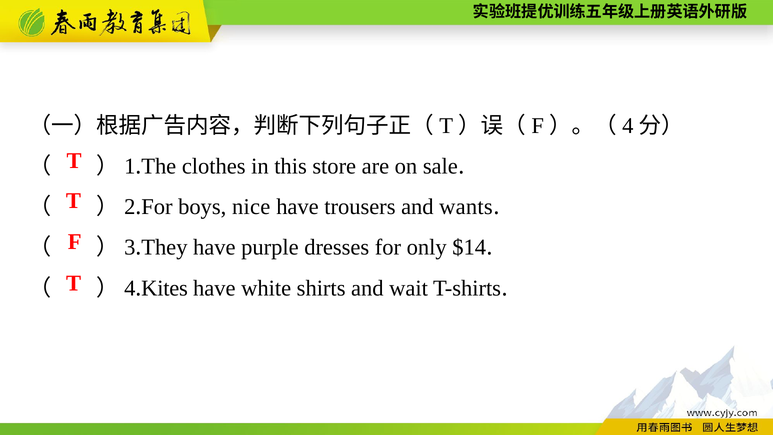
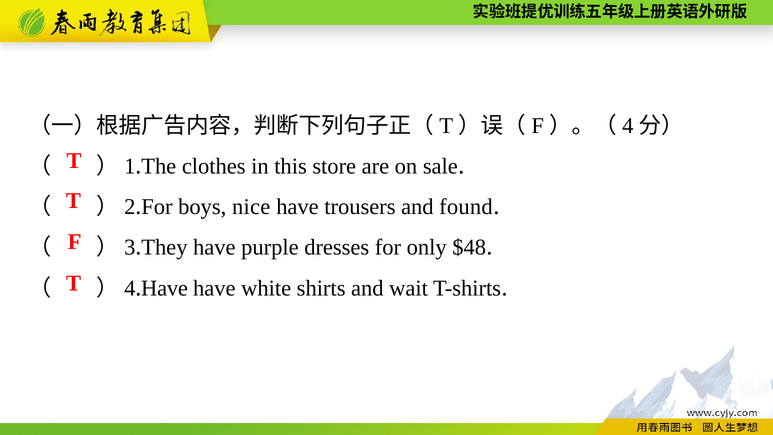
wants: wants -> found
$14: $14 -> $48
Kites at (165, 288): Kites -> Have
